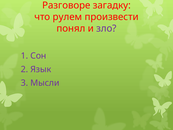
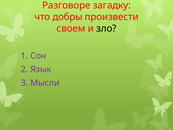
рулем: рулем -> добры
понял: понял -> своем
зло colour: purple -> black
